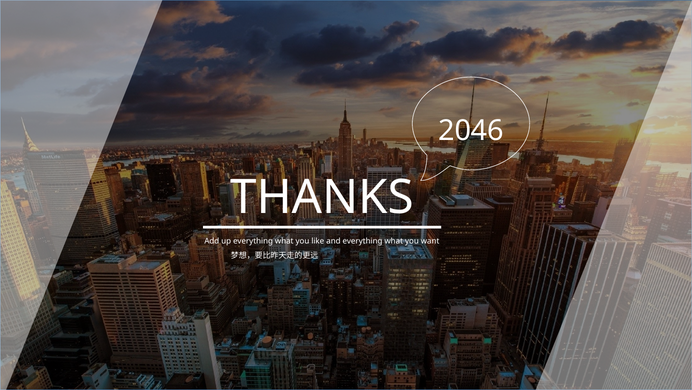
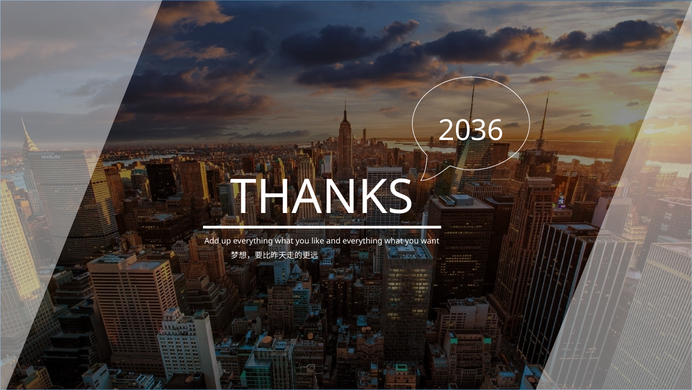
2046: 2046 -> 2036
